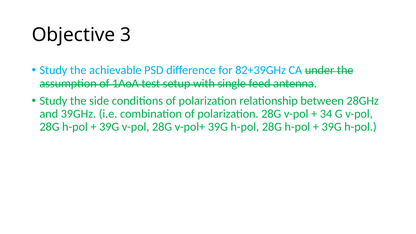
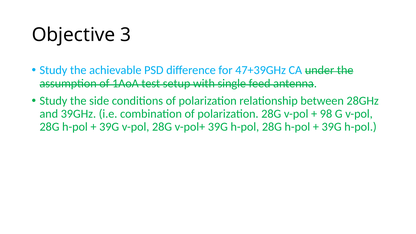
82+39GHz: 82+39GHz -> 47+39GHz
34: 34 -> 98
